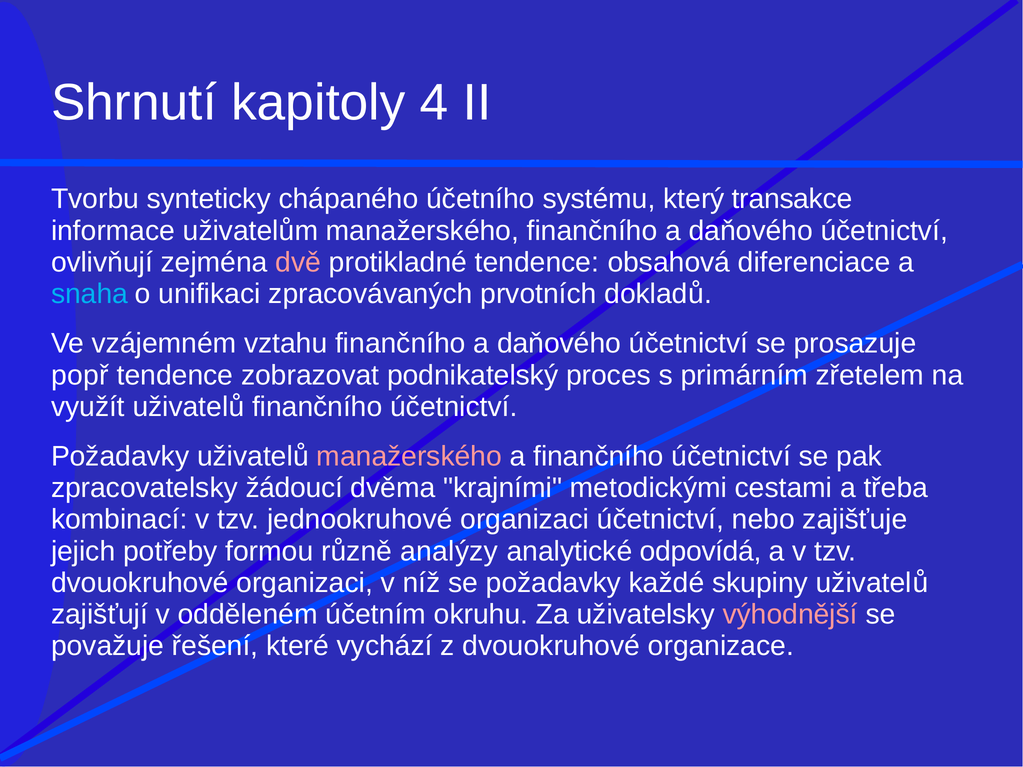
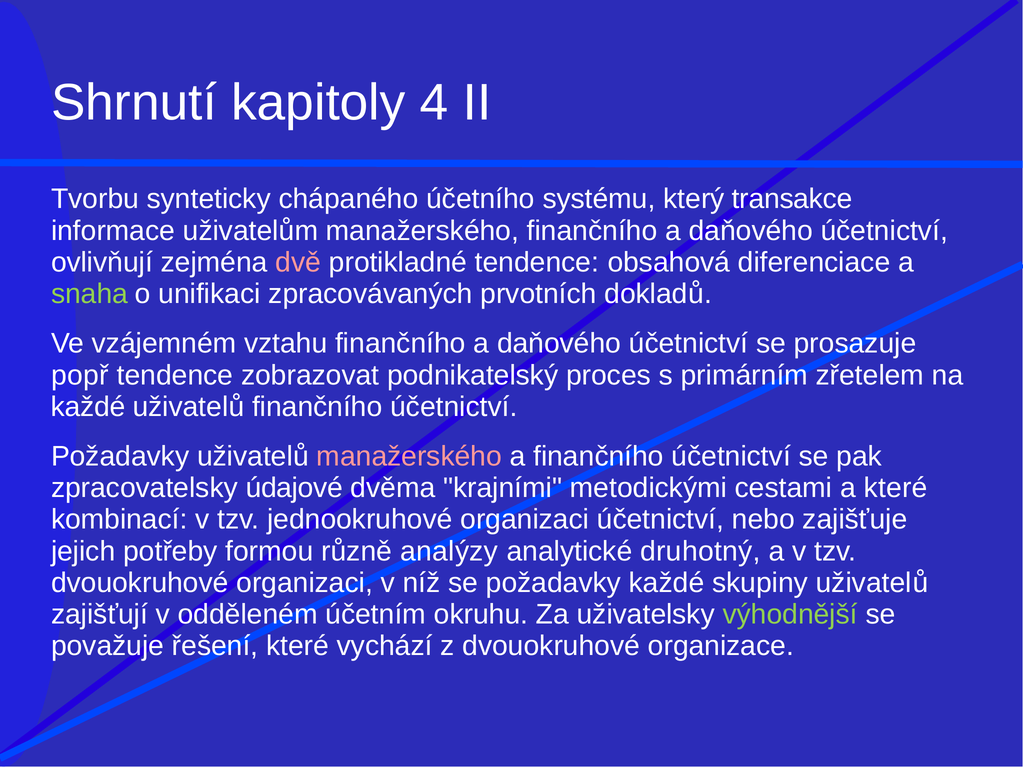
snaha colour: light blue -> light green
využít at (88, 407): využít -> každé
žádoucí: žádoucí -> údajové
a třeba: třeba -> které
odpovídá: odpovídá -> druhotný
výhodnější colour: pink -> light green
